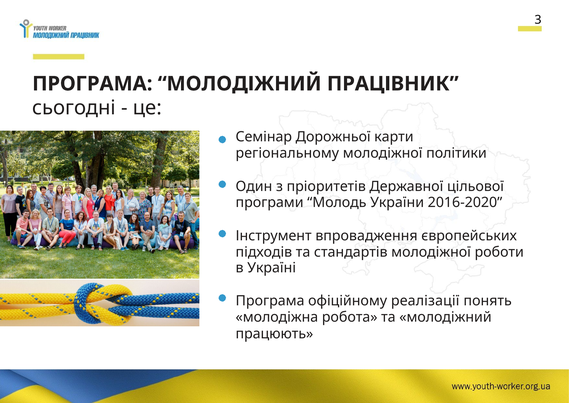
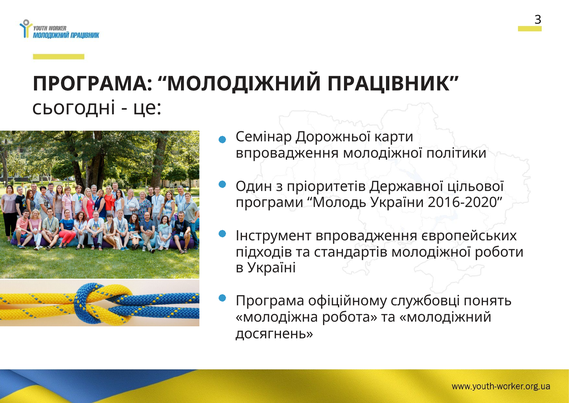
регіональному at (287, 153): регіональному -> впровадження
реалізації: реалізації -> службовці
працюють: працюють -> досягнень
